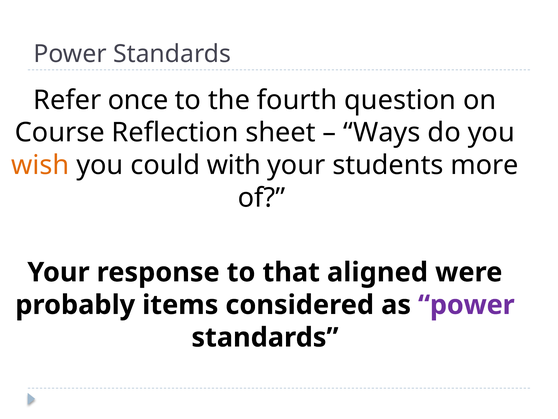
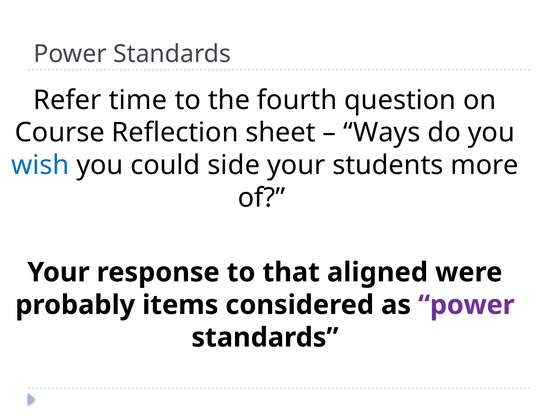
once: once -> time
wish colour: orange -> blue
with: with -> side
